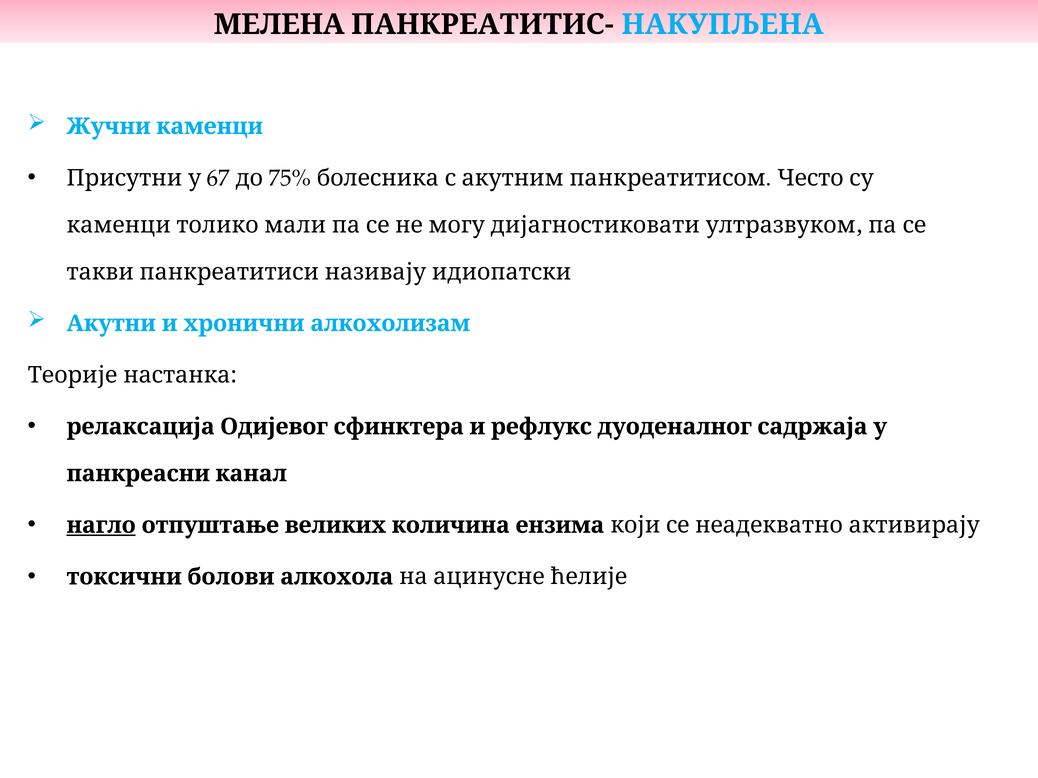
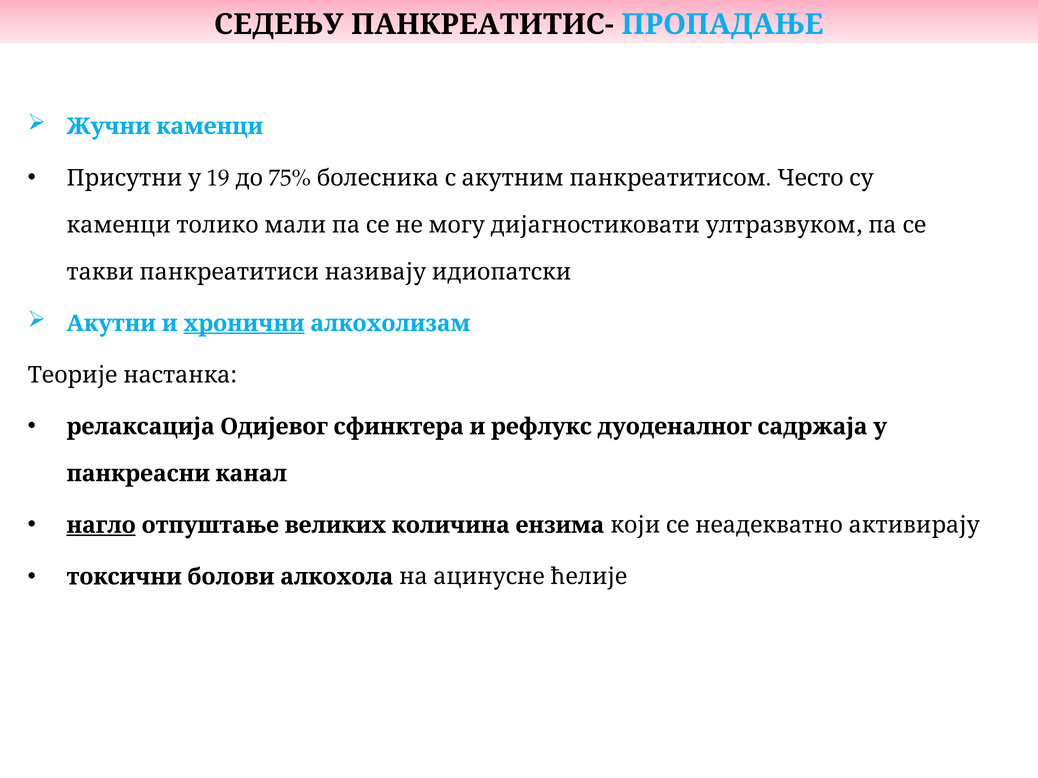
МЕЛЕНА: МЕЛЕНА -> СЕДЕЊУ
НАКУПЉЕНА: НАКУПЉЕНА -> ПРОПАДАЊЕ
67: 67 -> 19
хронични underline: none -> present
